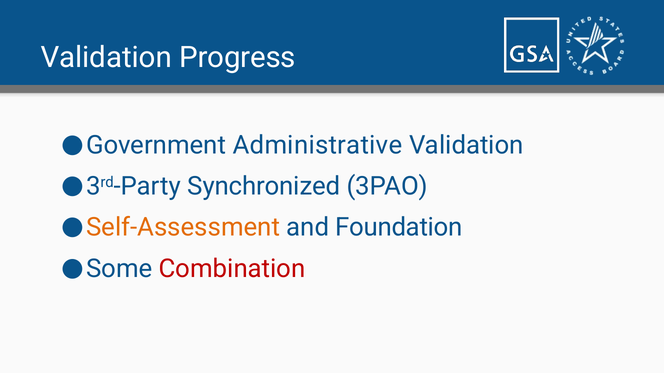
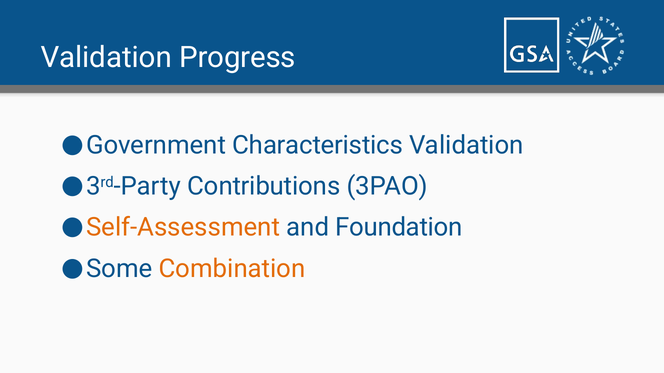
Administrative: Administrative -> Characteristics
Synchronized: Synchronized -> Contributions
Combination colour: red -> orange
